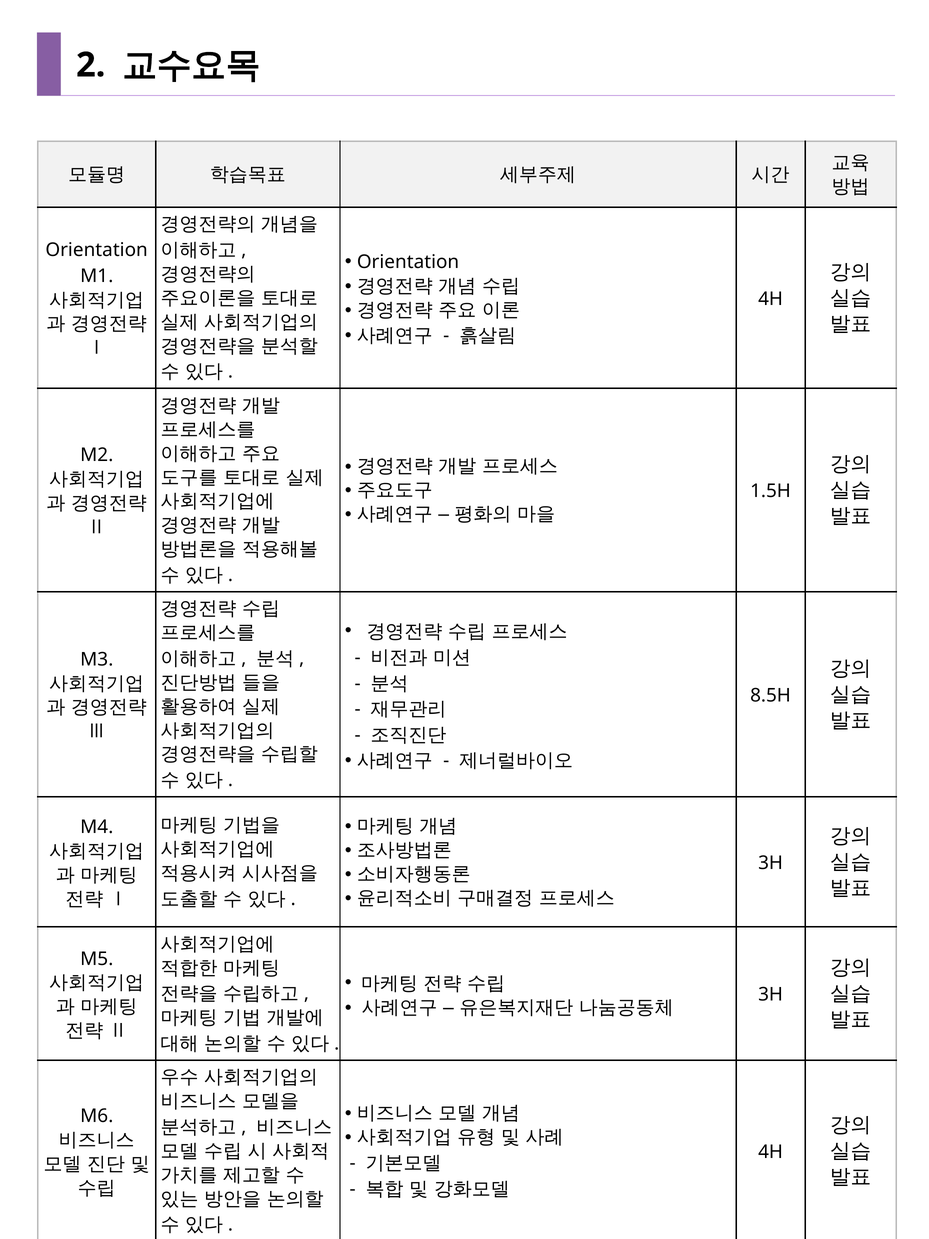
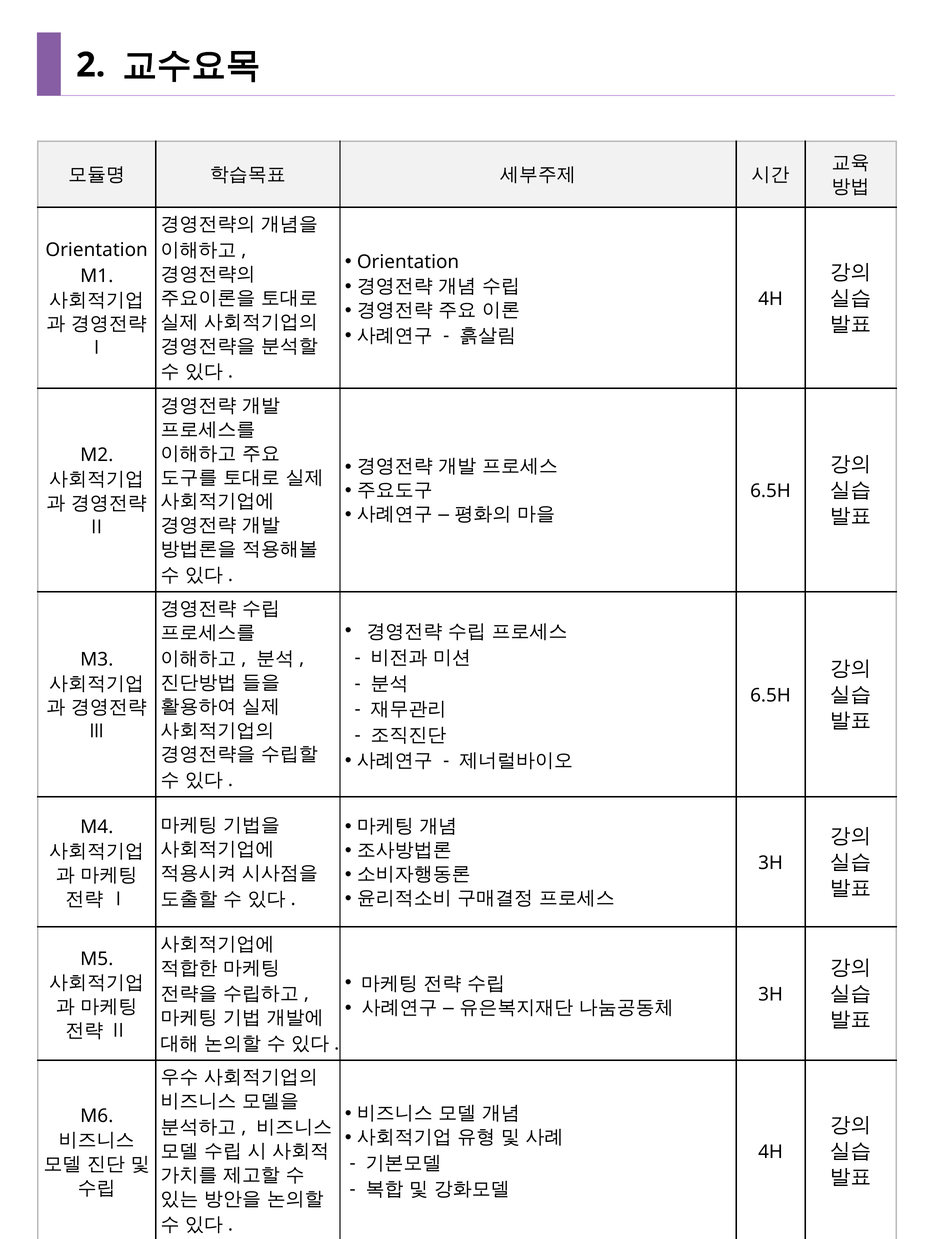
1.5H at (770, 491): 1.5H -> 6.5H
8.5H at (770, 695): 8.5H -> 6.5H
